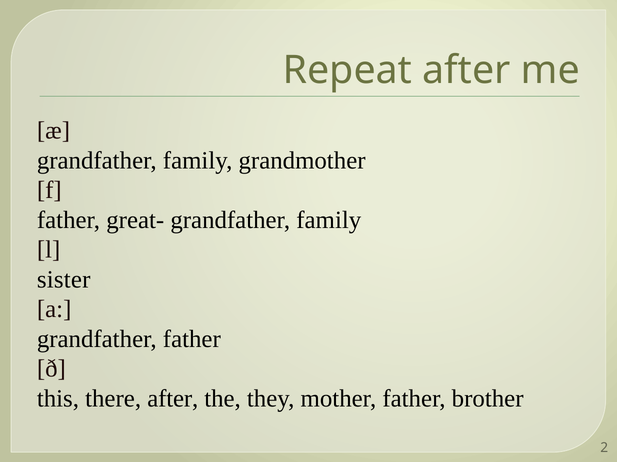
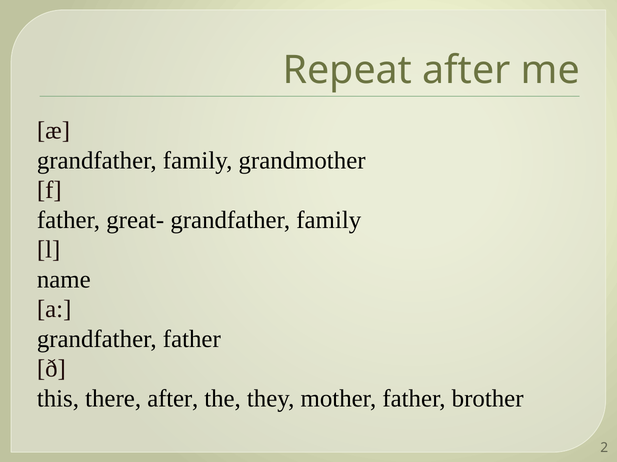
sister: sister -> name
